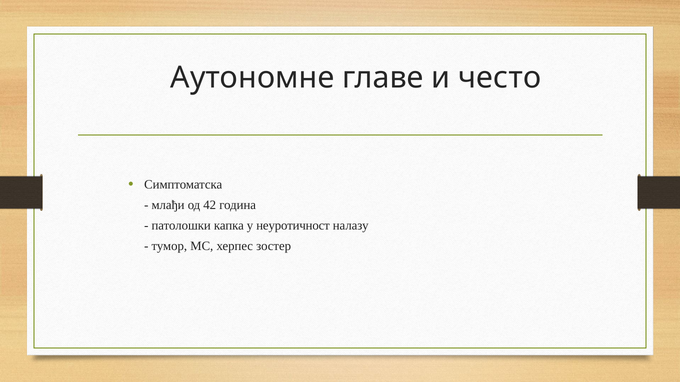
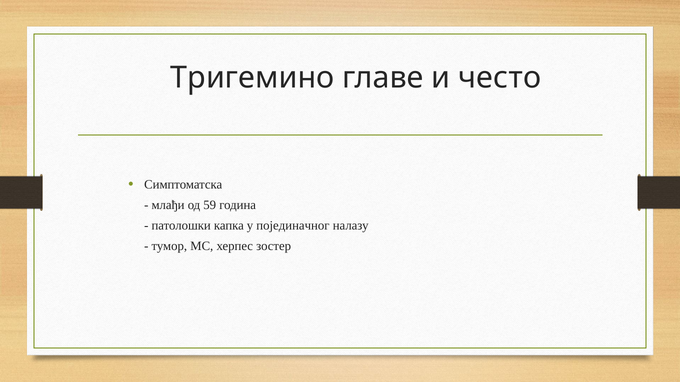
Аутономне: Аутономне -> Тригемино
42: 42 -> 59
неуротичност: неуротичност -> појединачног
